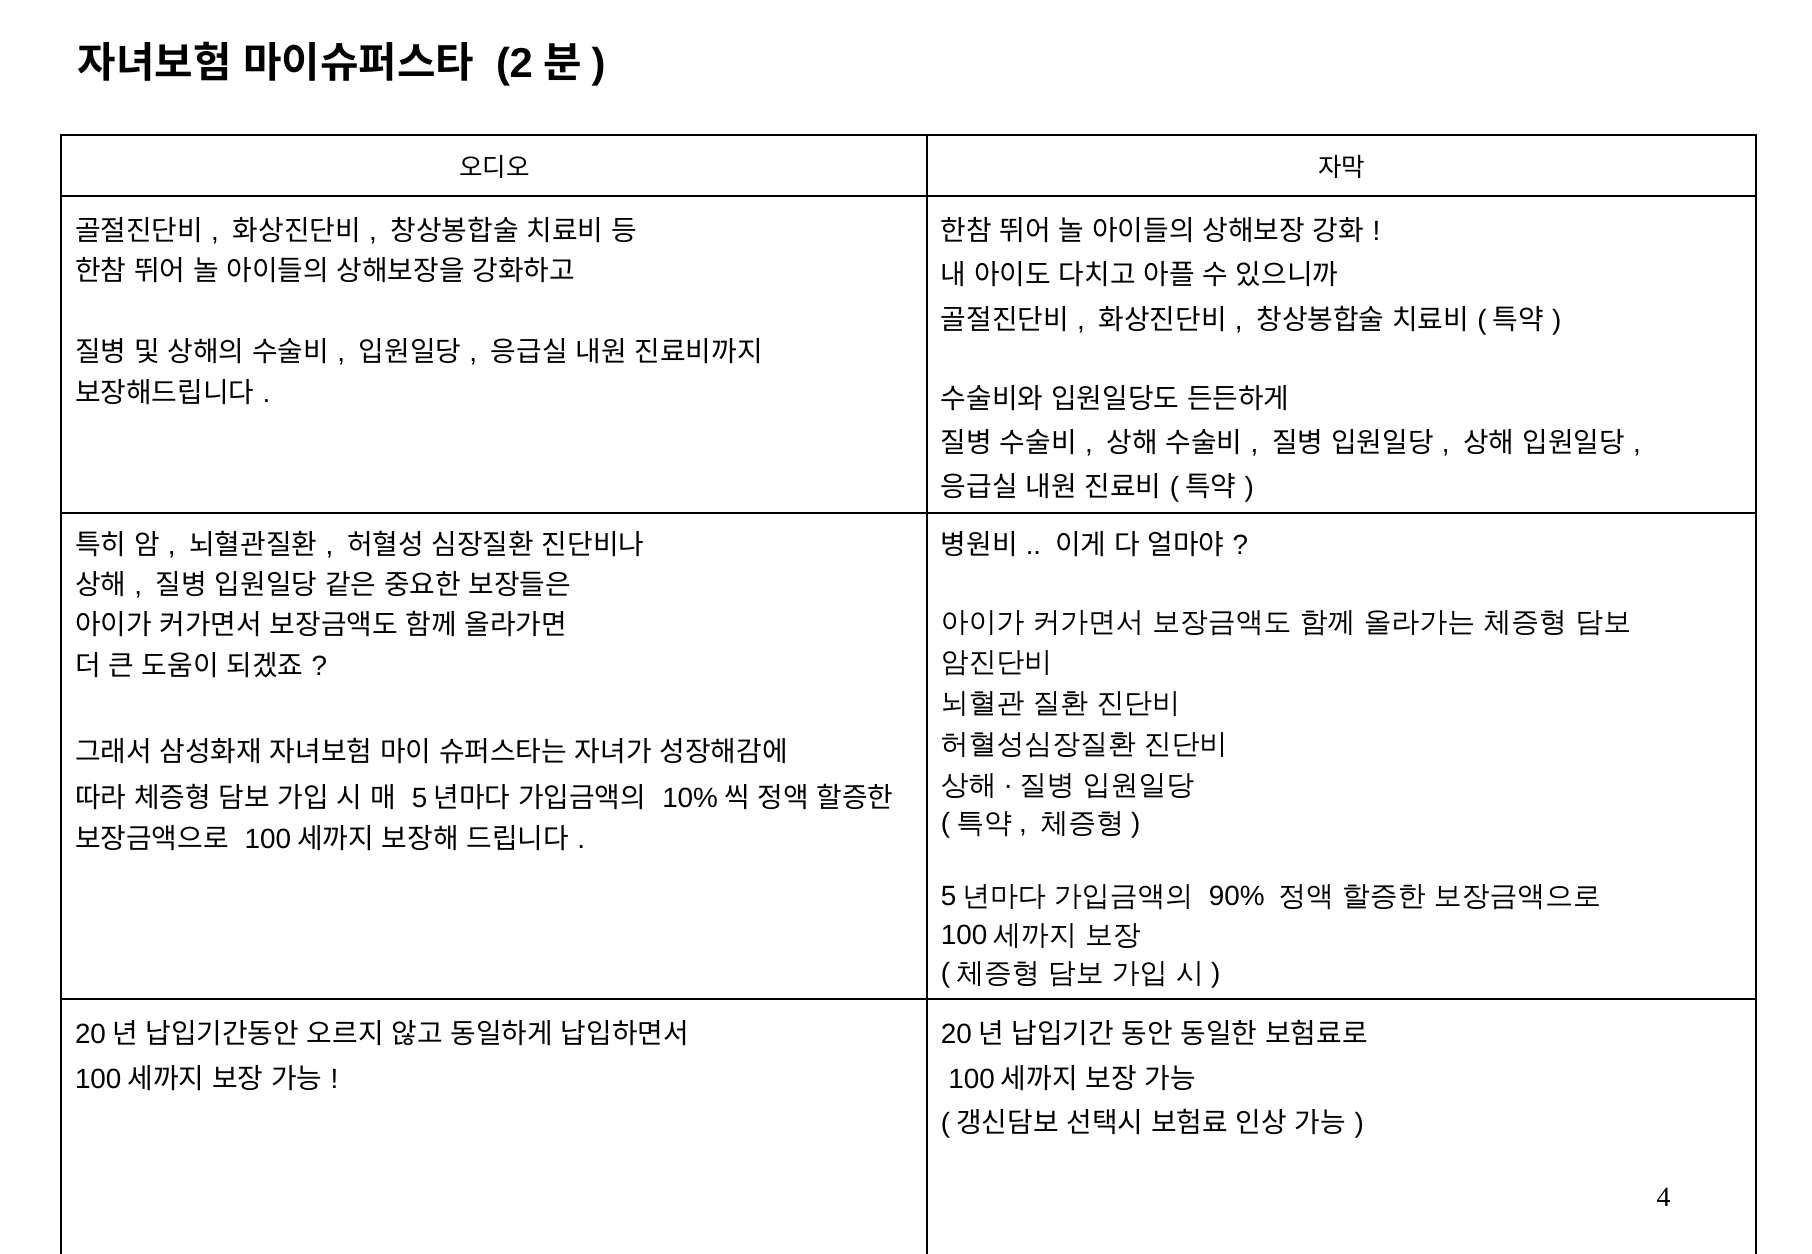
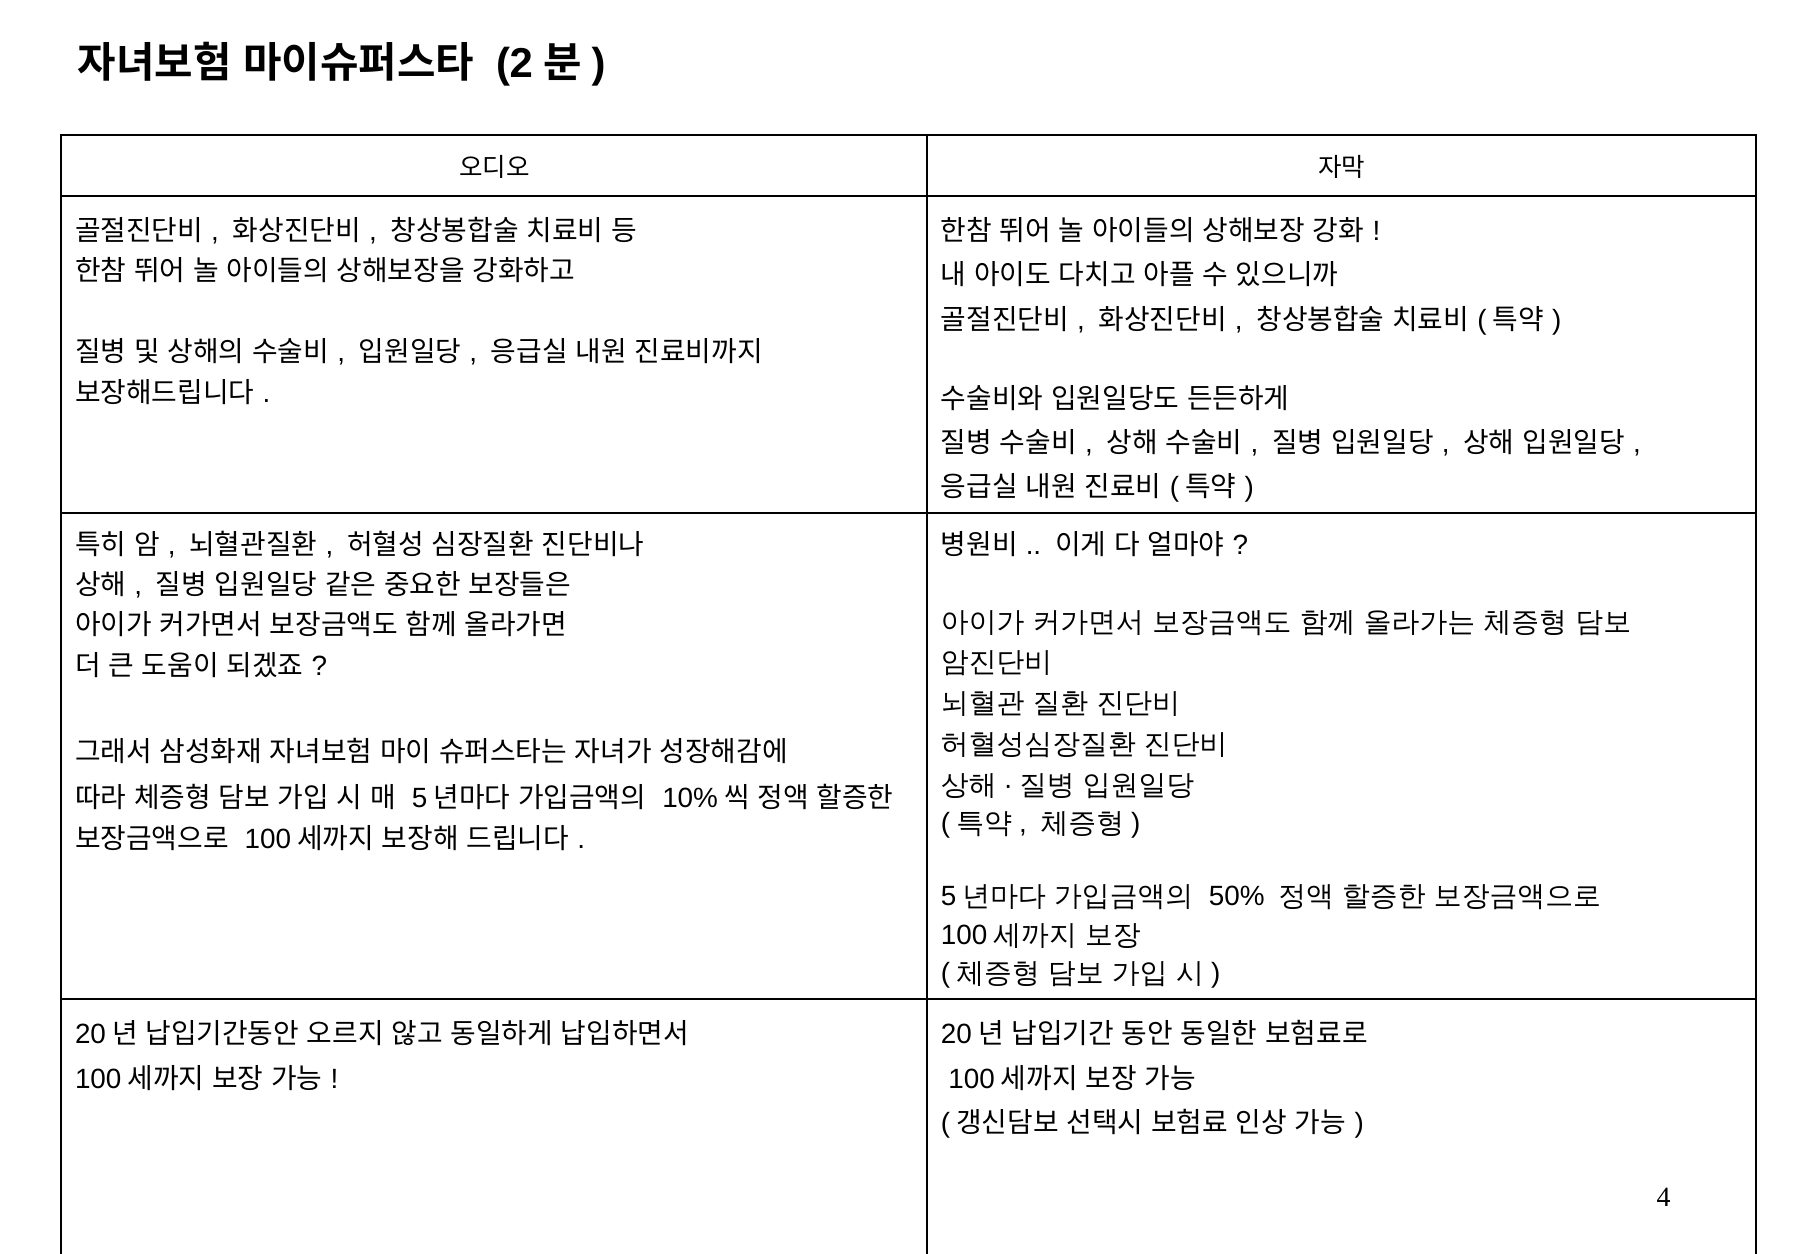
90%: 90% -> 50%
